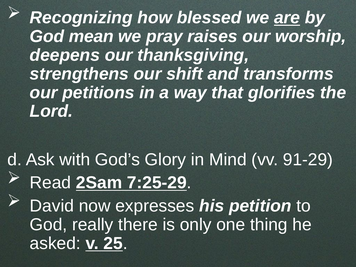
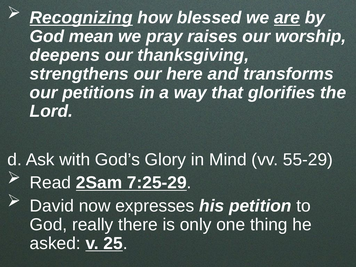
Recognizing underline: none -> present
shift: shift -> here
91-29: 91-29 -> 55-29
